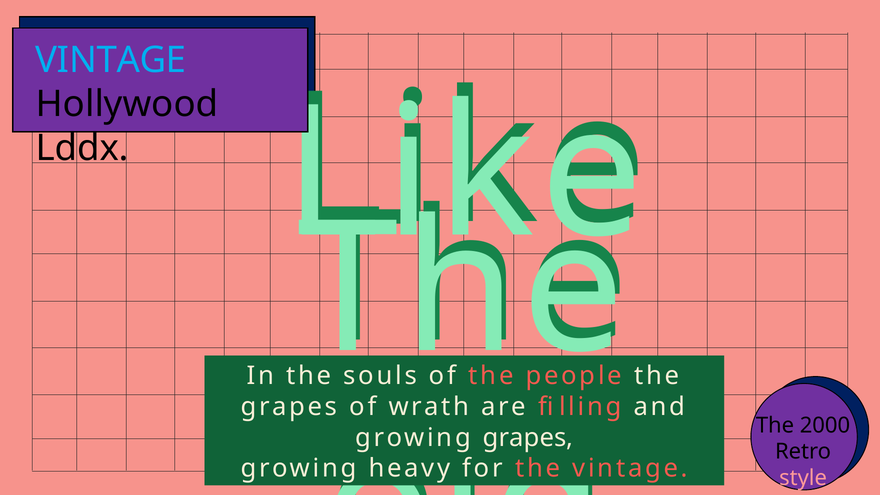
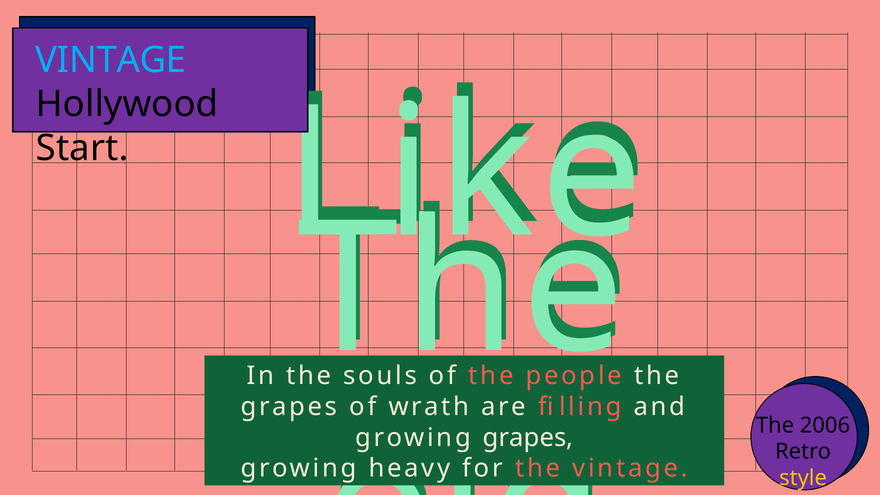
Lddx: Lddx -> Start
2000: 2000 -> 2006
style colour: pink -> yellow
